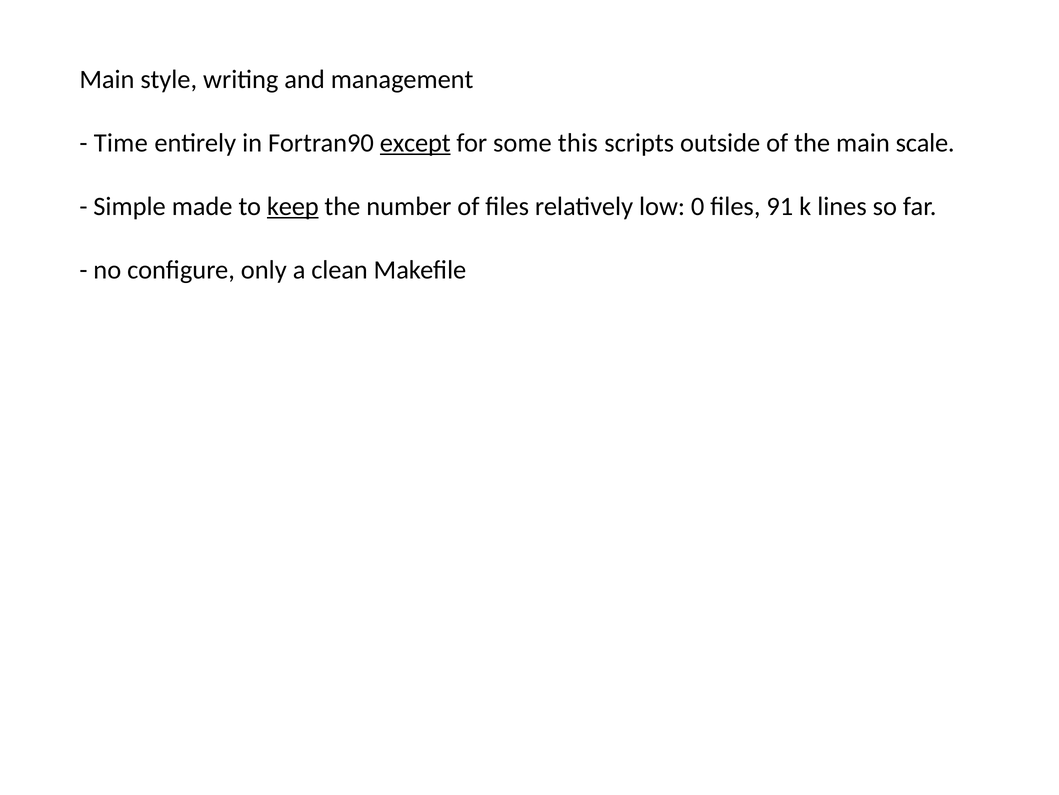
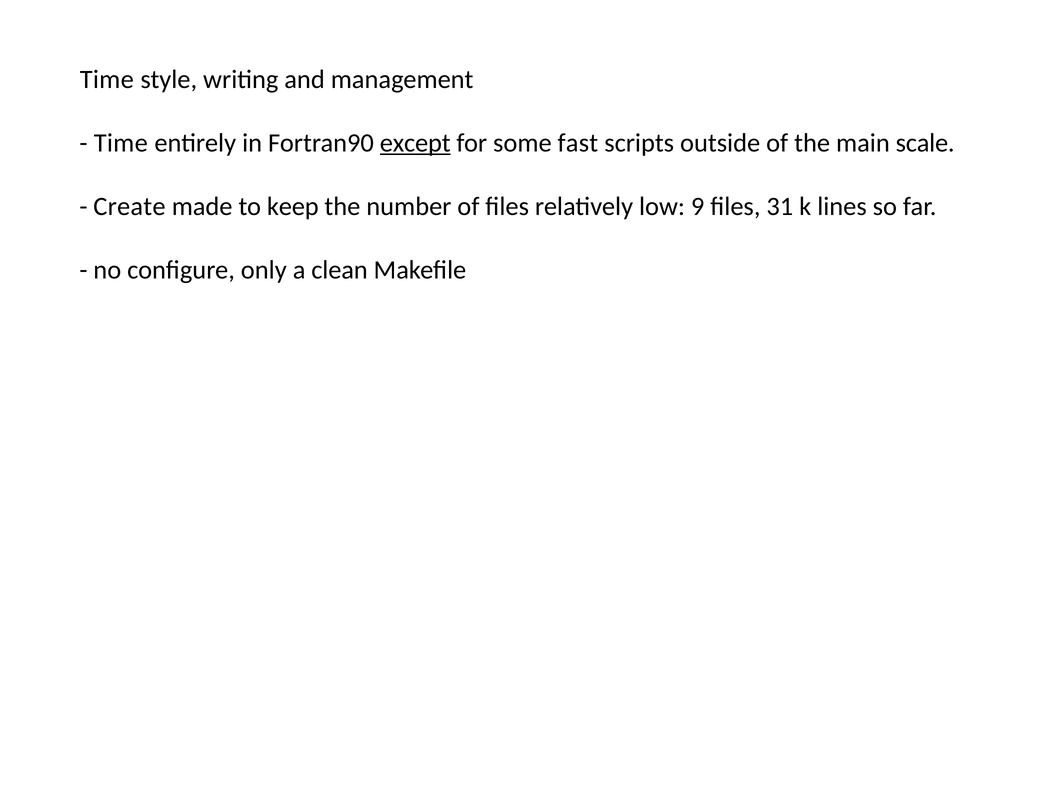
Main at (107, 79): Main -> Time
this: this -> fast
Simple: Simple -> Create
keep underline: present -> none
0: 0 -> 9
91: 91 -> 31
